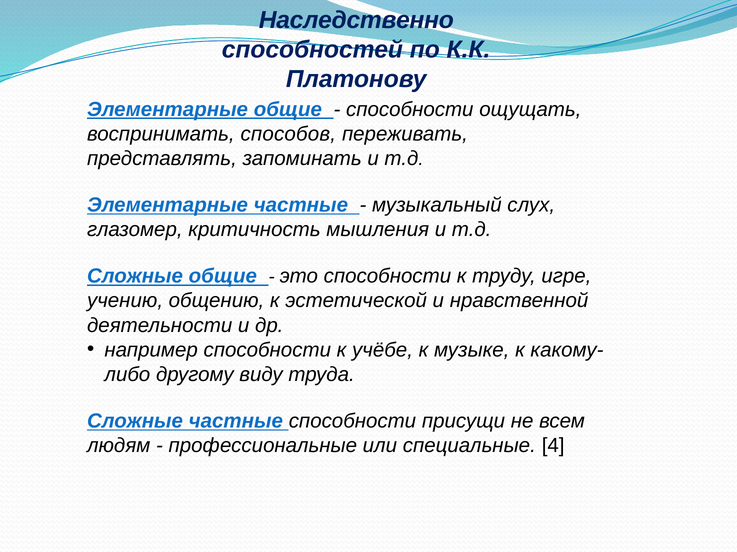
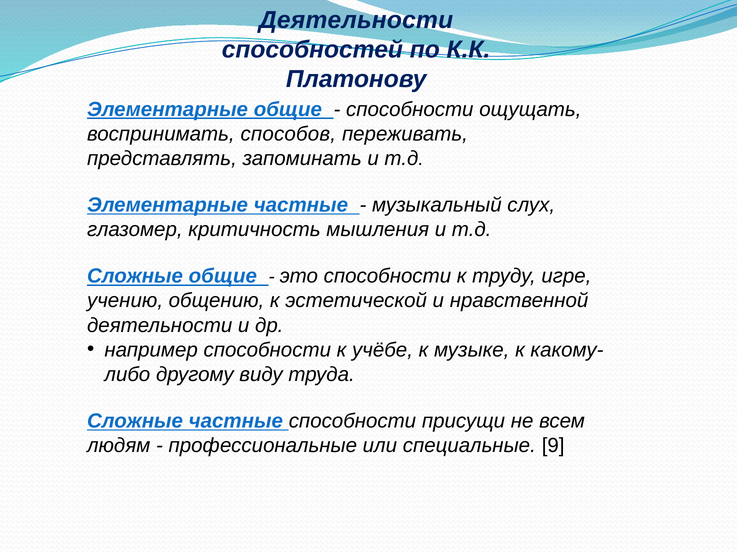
Наследственно at (356, 20): Наследственно -> Деятельности
4: 4 -> 9
